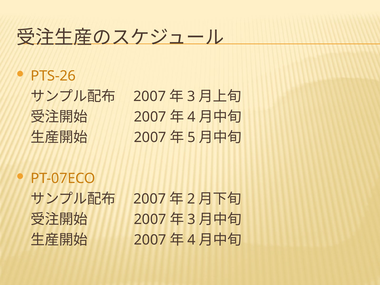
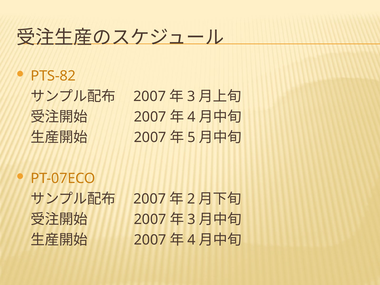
PTS-26: PTS-26 -> PTS-82
